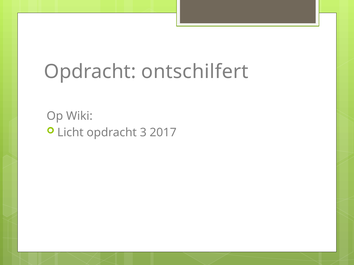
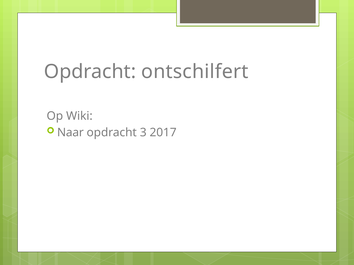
Licht: Licht -> Naar
